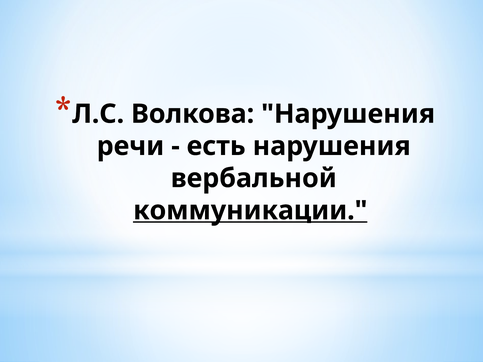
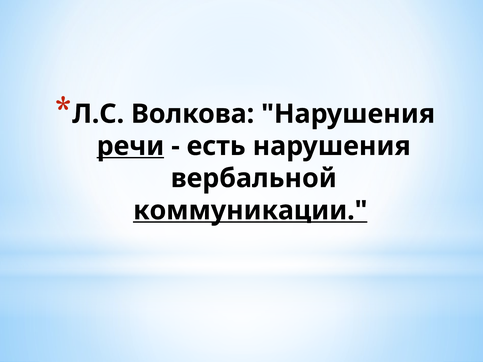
речи underline: none -> present
